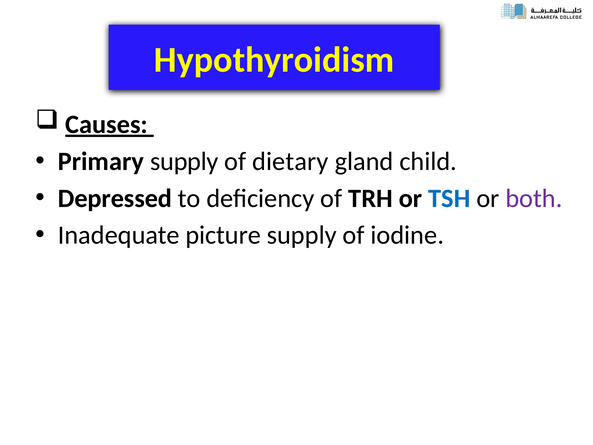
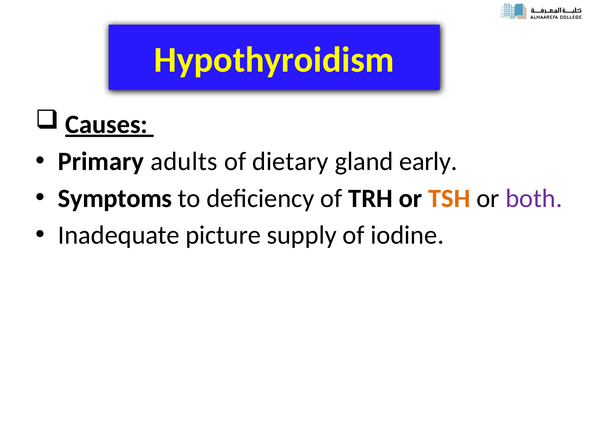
Primary supply: supply -> adults
child: child -> early
Depressed: Depressed -> Symptoms
TSH colour: blue -> orange
